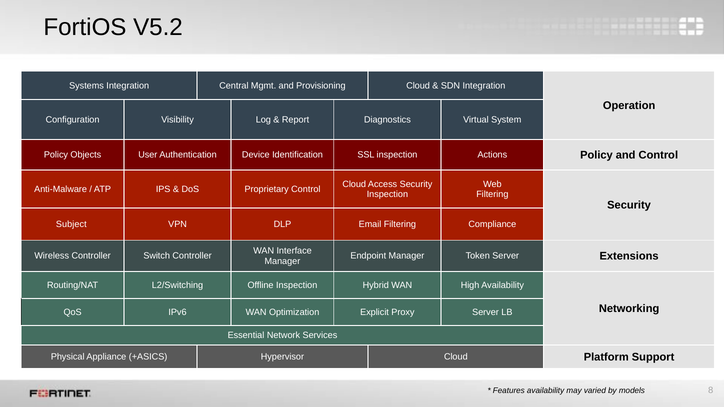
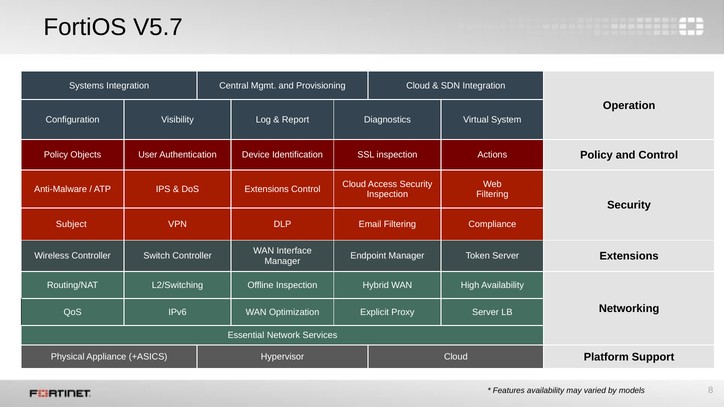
V5.2: V5.2 -> V5.7
DoS Proprietary: Proprietary -> Extensions
